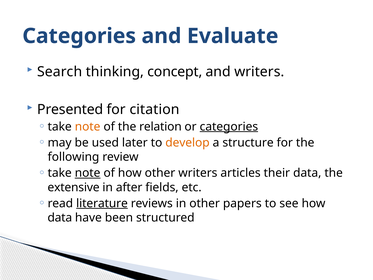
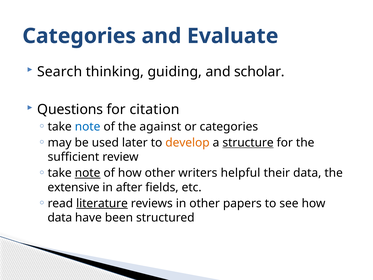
concept: concept -> guiding
and writers: writers -> scholar
Presented: Presented -> Questions
note at (88, 126) colour: orange -> blue
relation: relation -> against
categories at (229, 126) underline: present -> none
structure underline: none -> present
following: following -> sufficient
articles: articles -> helpful
